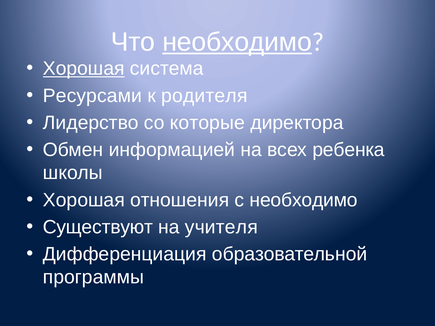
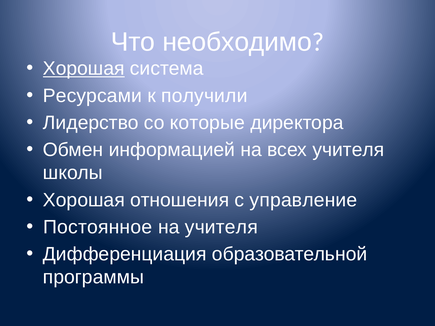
необходимо at (237, 42) underline: present -> none
родителя: родителя -> получили
всех ребенка: ребенка -> учителя
с необходимо: необходимо -> управление
Существуют: Существуют -> Постоянное
